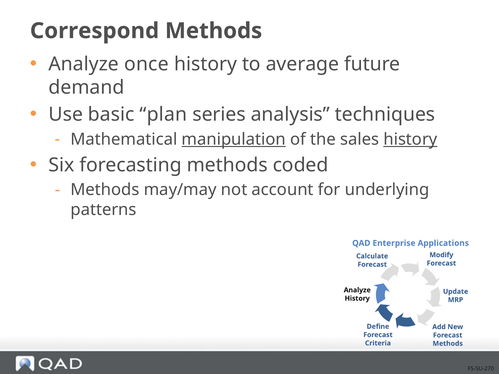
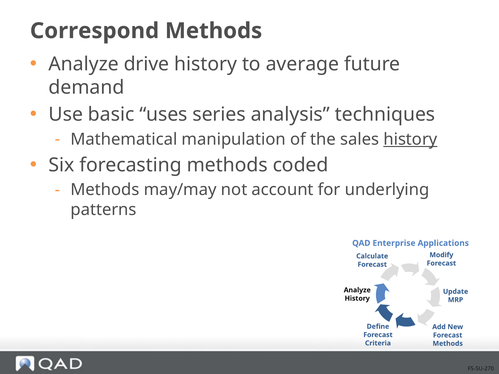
once: once -> drive
plan: plan -> uses
manipulation underline: present -> none
